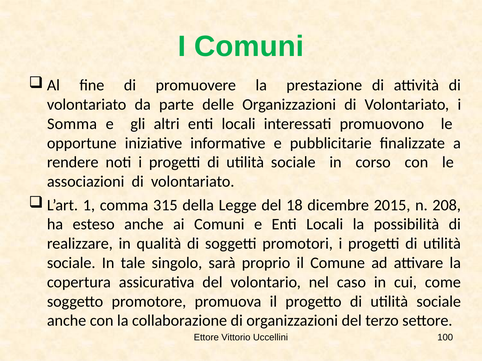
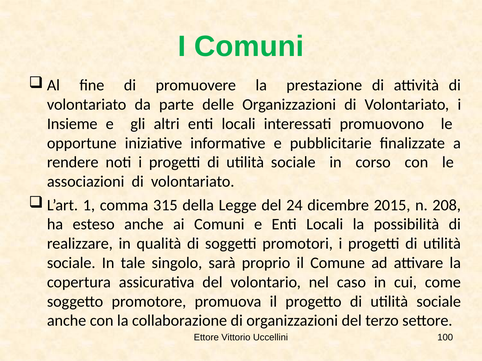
Somma: Somma -> Insieme
18: 18 -> 24
